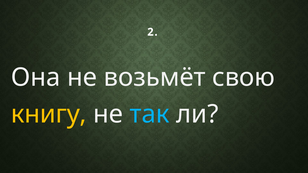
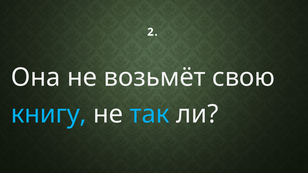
книгу colour: yellow -> light blue
